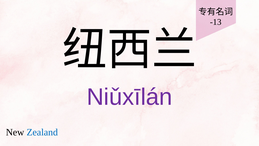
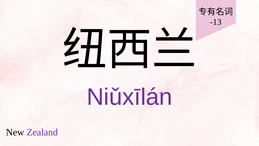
Zealand colour: blue -> purple
